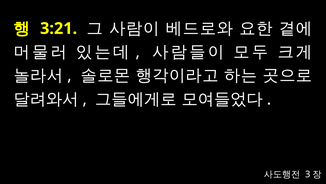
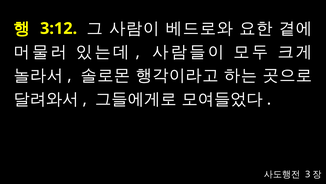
3:21: 3:21 -> 3:12
